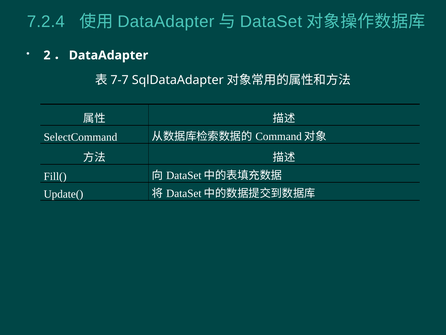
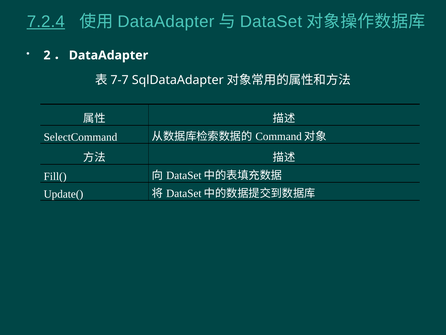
7.2.4 underline: none -> present
